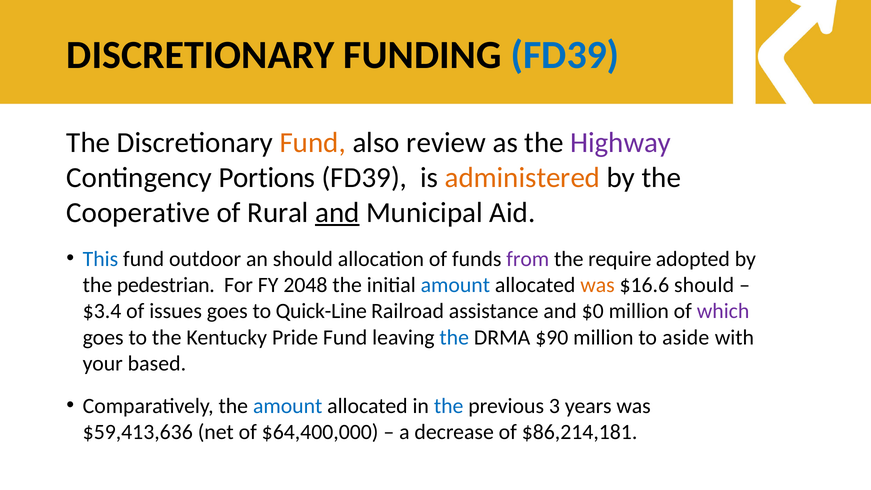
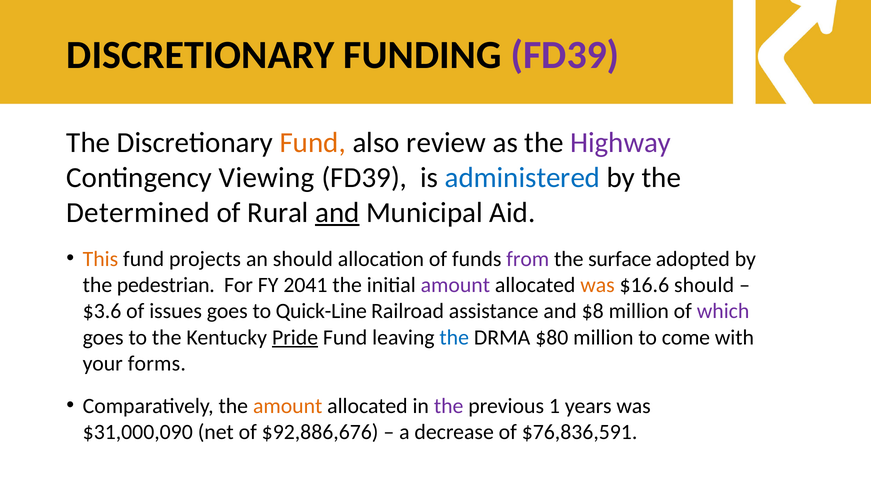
FD39 at (565, 55) colour: blue -> purple
Portions: Portions -> Viewing
administered colour: orange -> blue
Cooperative: Cooperative -> Determined
This colour: blue -> orange
outdoor: outdoor -> projects
require: require -> surface
2048: 2048 -> 2041
amount at (455, 285) colour: blue -> purple
$3.4: $3.4 -> $3.6
$0: $0 -> $8
Pride underline: none -> present
$90: $90 -> $80
aside: aside -> come
based: based -> forms
amount at (288, 406) colour: blue -> orange
the at (449, 406) colour: blue -> purple
3: 3 -> 1
$59,413,636: $59,413,636 -> $31,000,090
$64,400,000: $64,400,000 -> $92,886,676
$86,214,181: $86,214,181 -> $76,836,591
